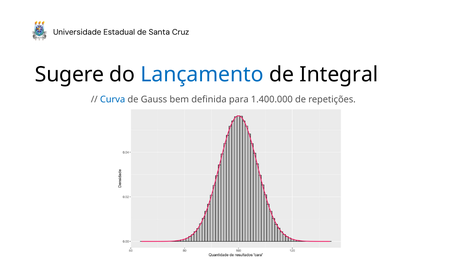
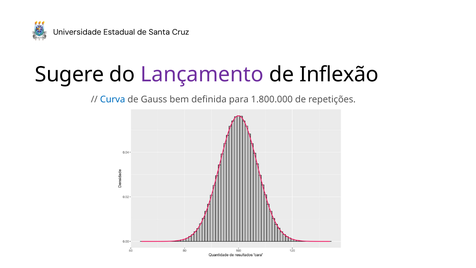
Lançamento colour: blue -> purple
Integral: Integral -> Inflexão
1.400.000: 1.400.000 -> 1.800.000
